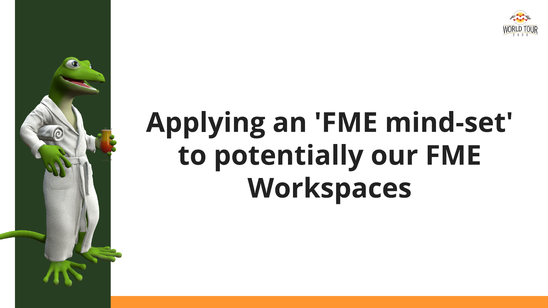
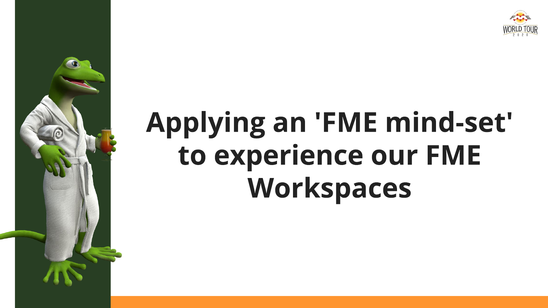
potentially: potentially -> experience
